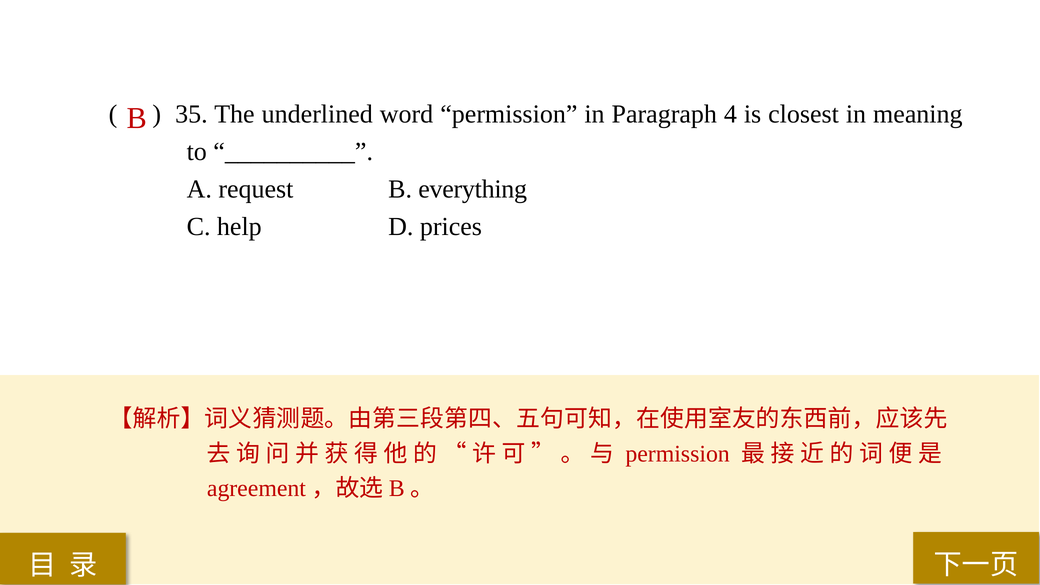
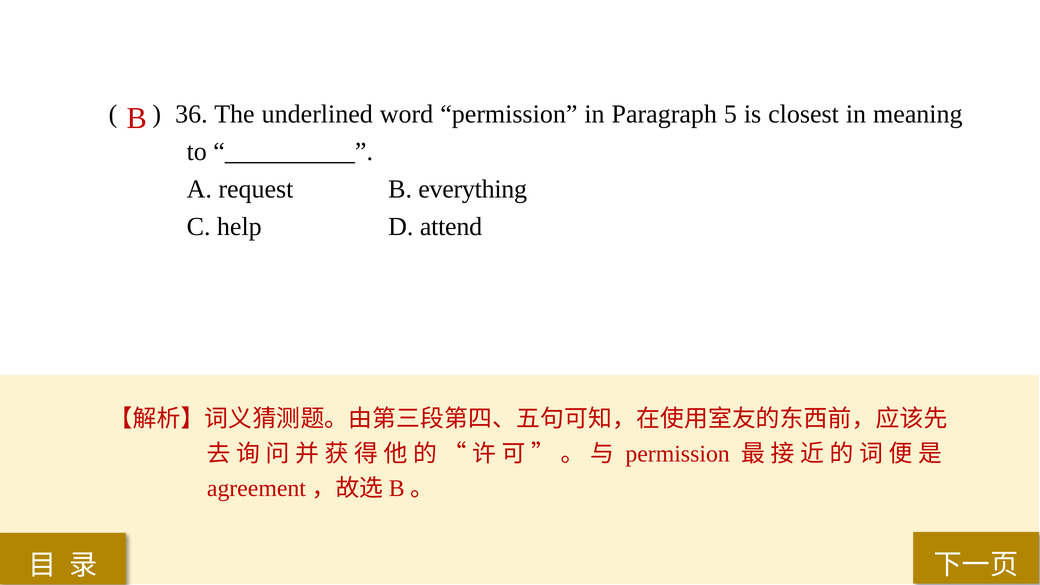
35: 35 -> 36
4: 4 -> 5
prices: prices -> attend
